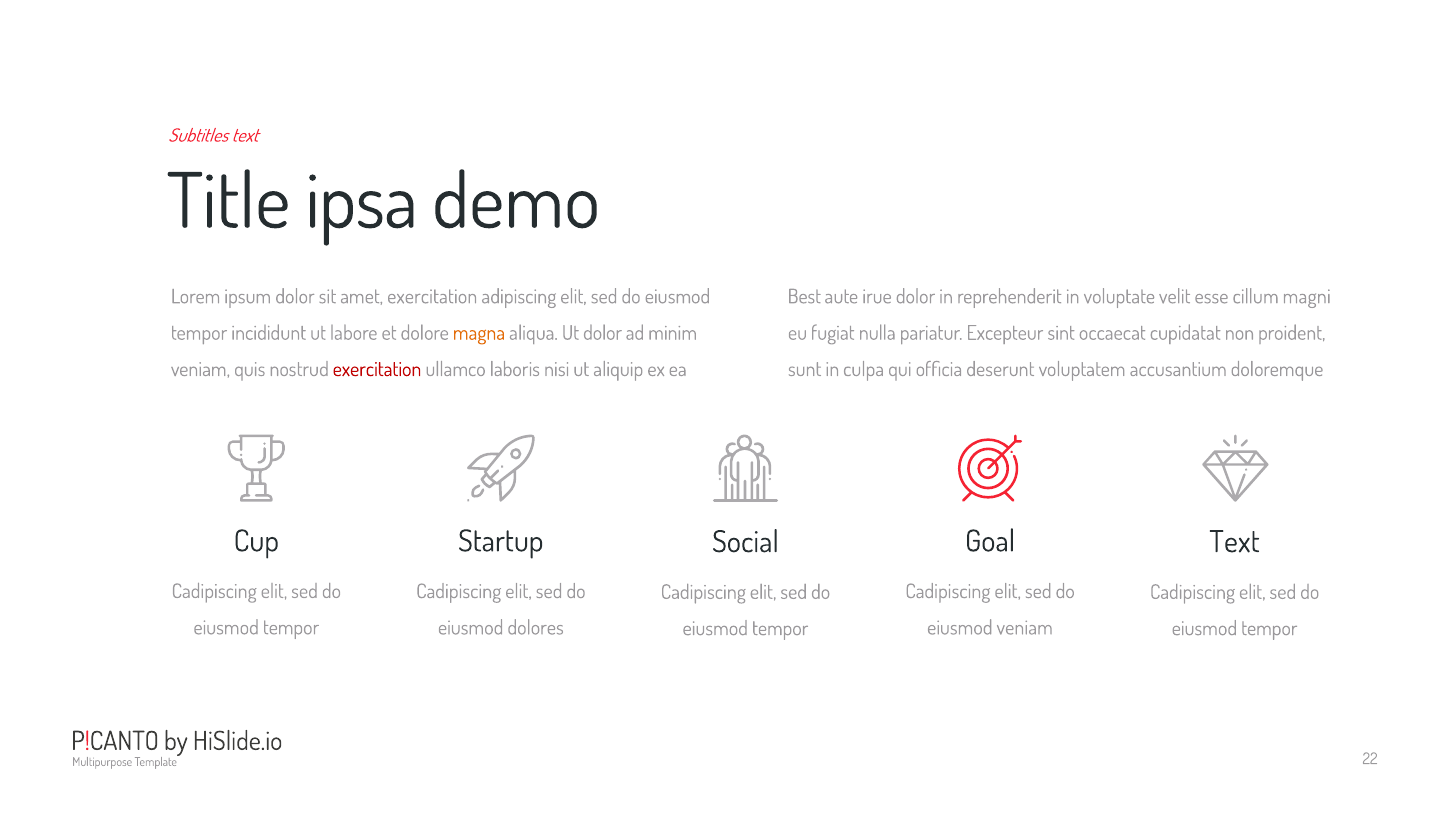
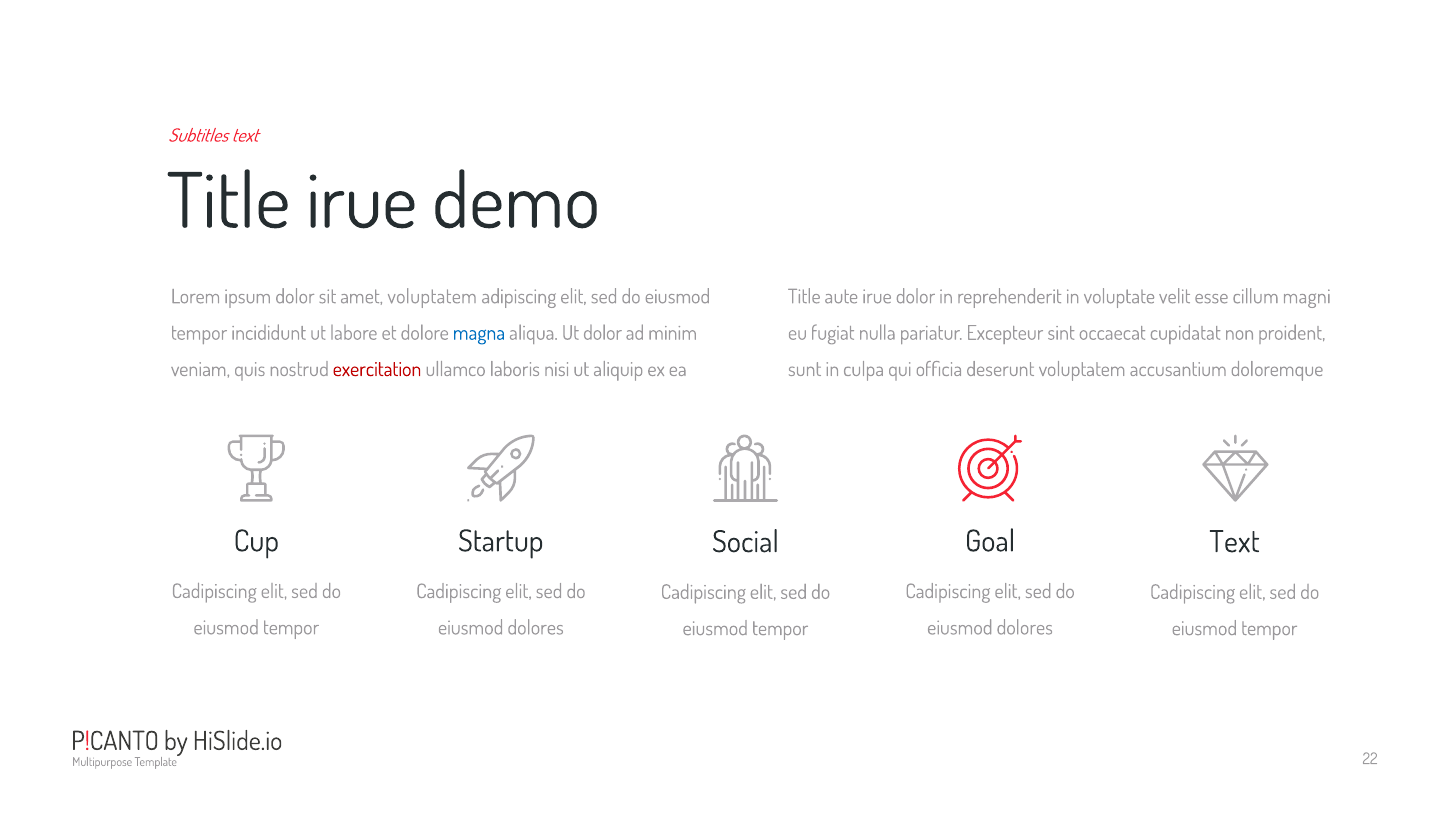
Title ipsa: ipsa -> irue
amet exercitation: exercitation -> voluptatem
Best at (804, 297): Best -> Title
magna colour: orange -> blue
veniam at (1025, 628): veniam -> dolores
